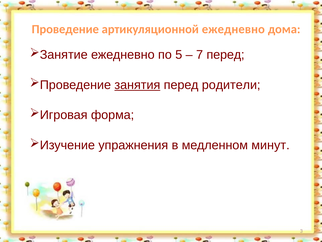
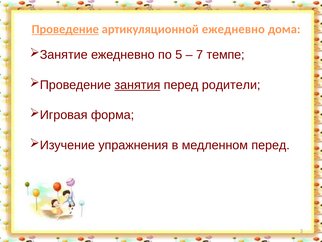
Проведение underline: none -> present
7 перед: перед -> темпе
медленном минут: минут -> перед
